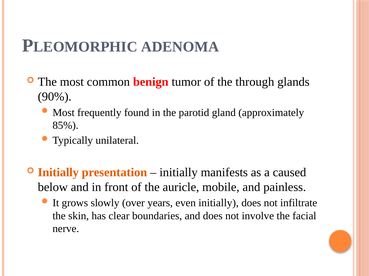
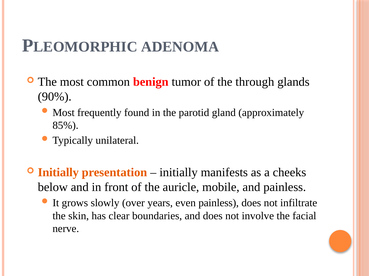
caused: caused -> cheeks
even initially: initially -> painless
